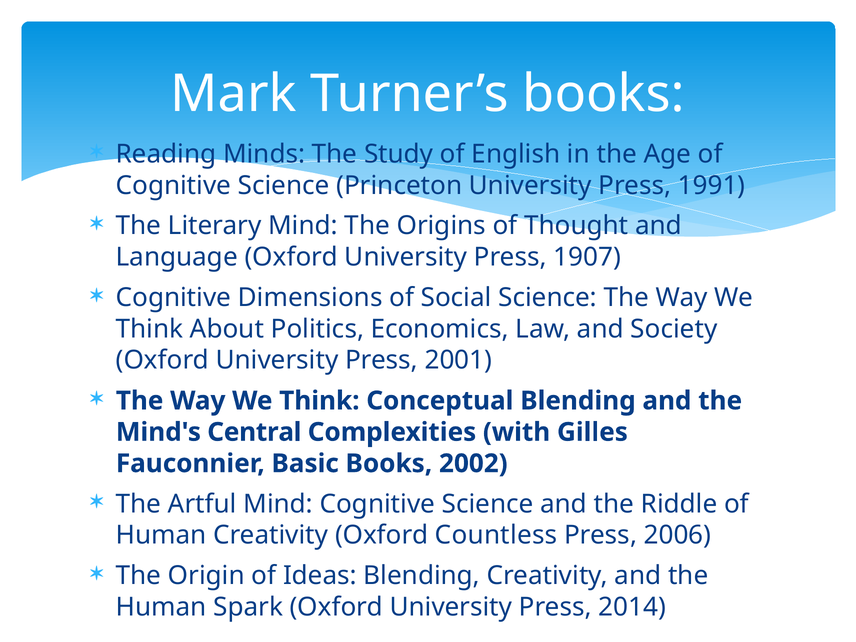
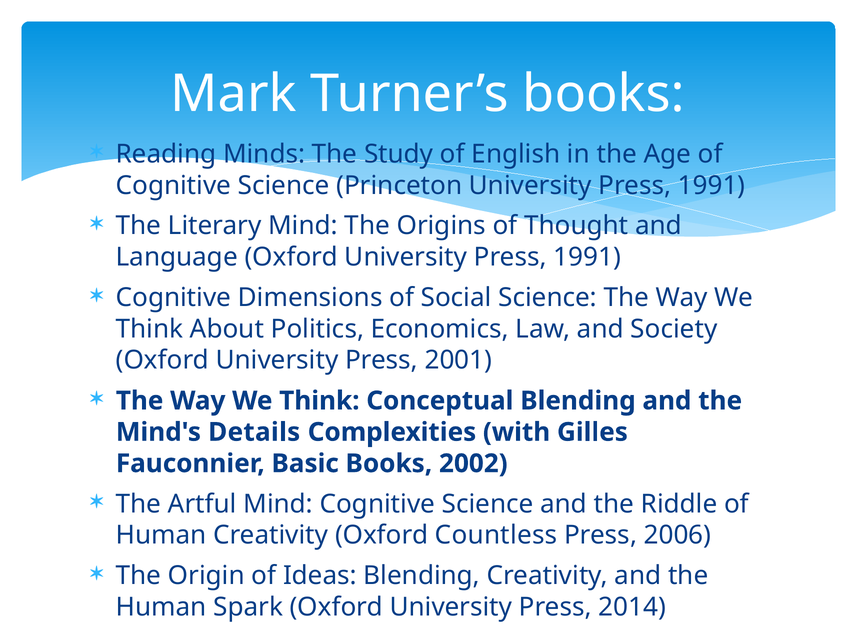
Oxford University Press 1907: 1907 -> 1991
Central: Central -> Details
